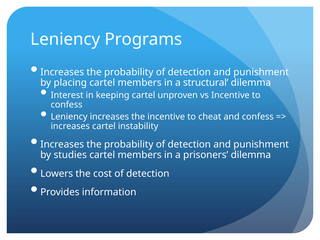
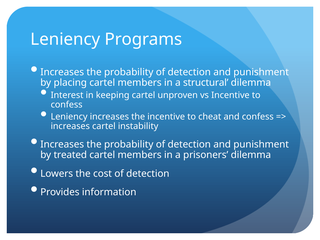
studies: studies -> treated
